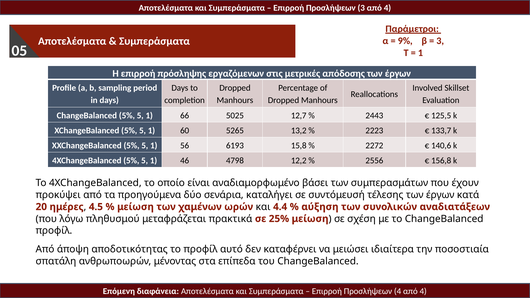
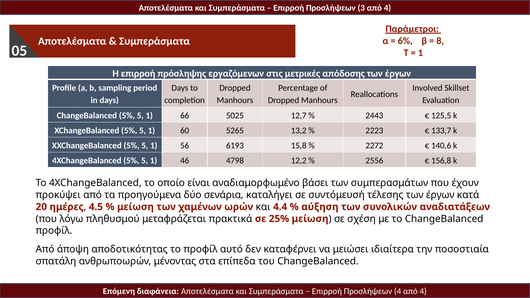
9%: 9% -> 6%
3 at (440, 41): 3 -> 8
